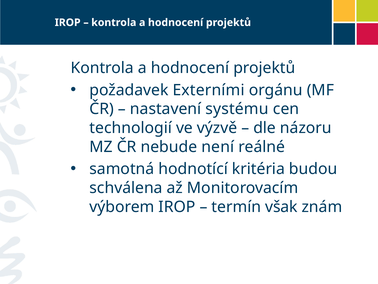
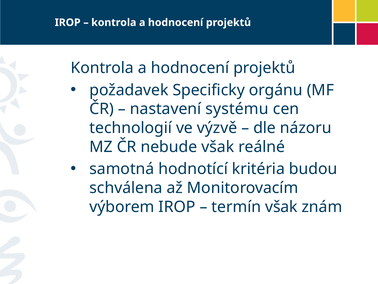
Externími: Externími -> Specificky
nebude není: není -> však
